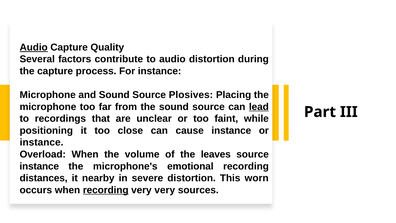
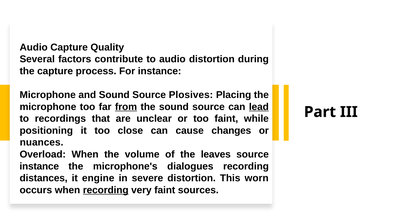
Audio at (34, 47) underline: present -> none
from underline: none -> present
cause instance: instance -> changes
instance at (42, 142): instance -> nuances
emotional: emotional -> dialogues
nearby: nearby -> engine
very very: very -> faint
